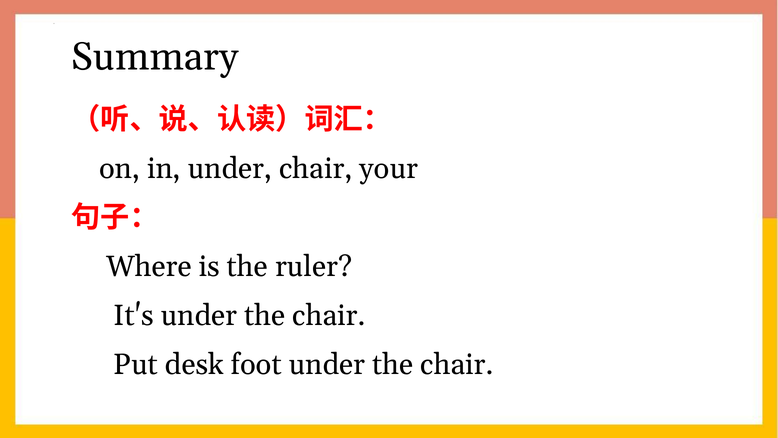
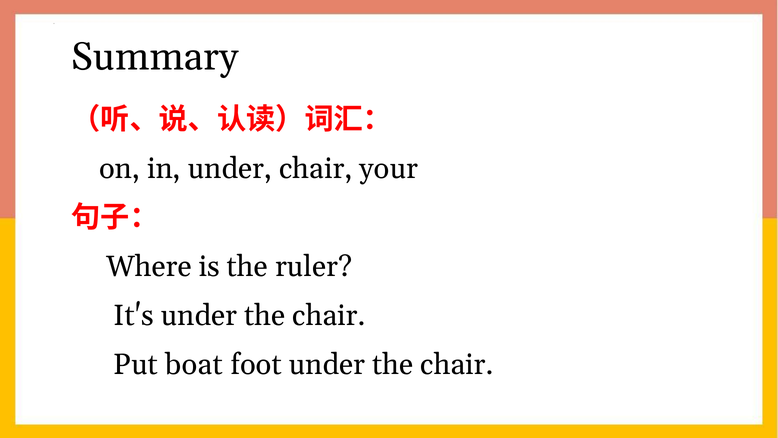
desk: desk -> boat
